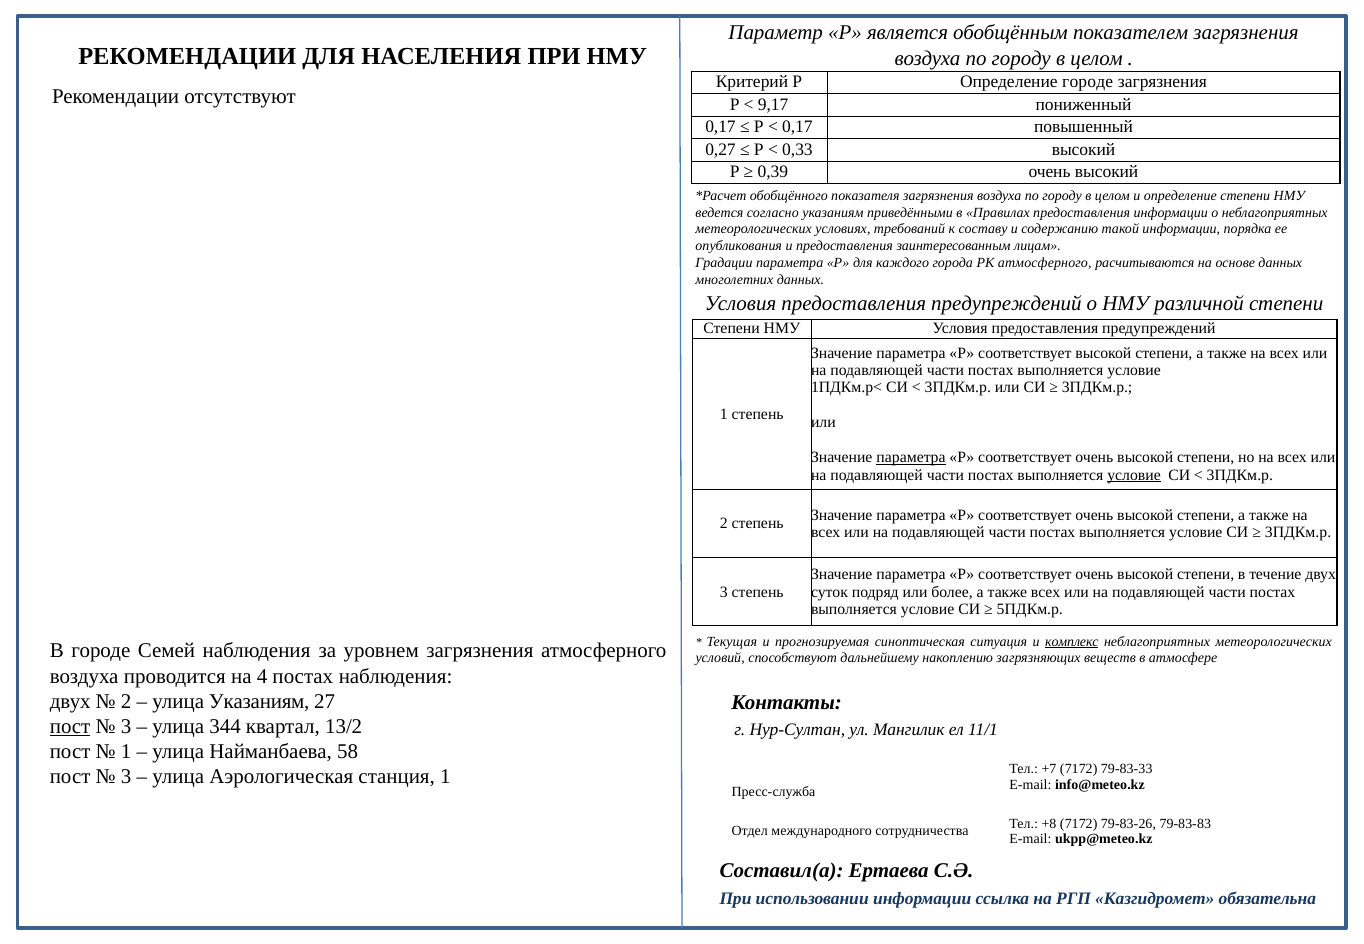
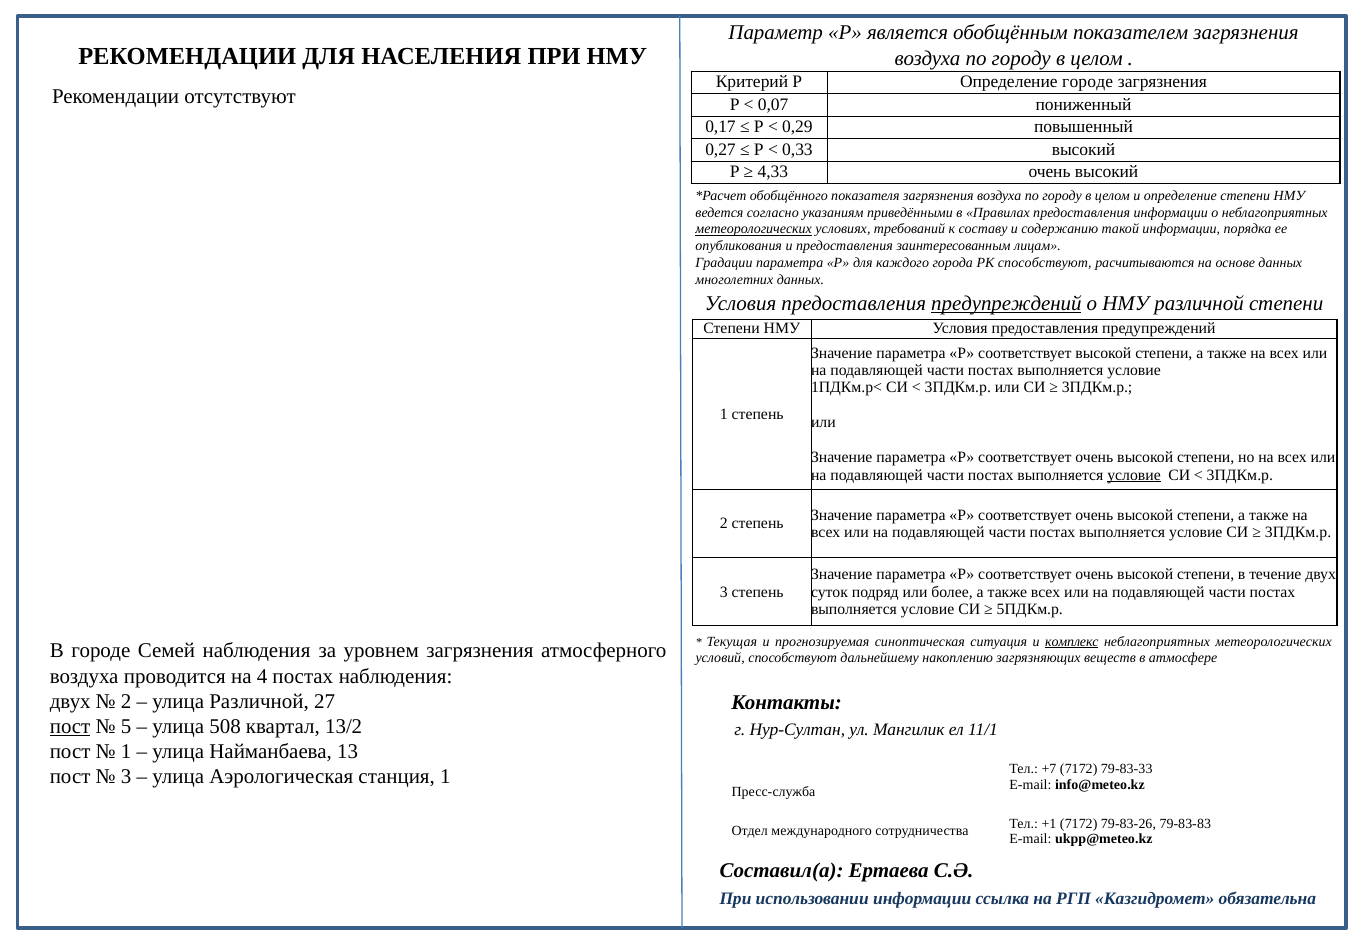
9,17: 9,17 -> 0,07
0,17 at (797, 127): 0,17 -> 0,29
0,39: 0,39 -> 4,33
метеорологических at (754, 229) underline: none -> present
РК атмосферного: атмосферного -> способствуют
предупреждений at (1006, 303) underline: none -> present
параметра at (911, 458) underline: present -> none
улица Указаниям: Указаниям -> Различной
3 at (126, 727): 3 -> 5
344: 344 -> 508
58: 58 -> 13
+8: +8 -> +1
